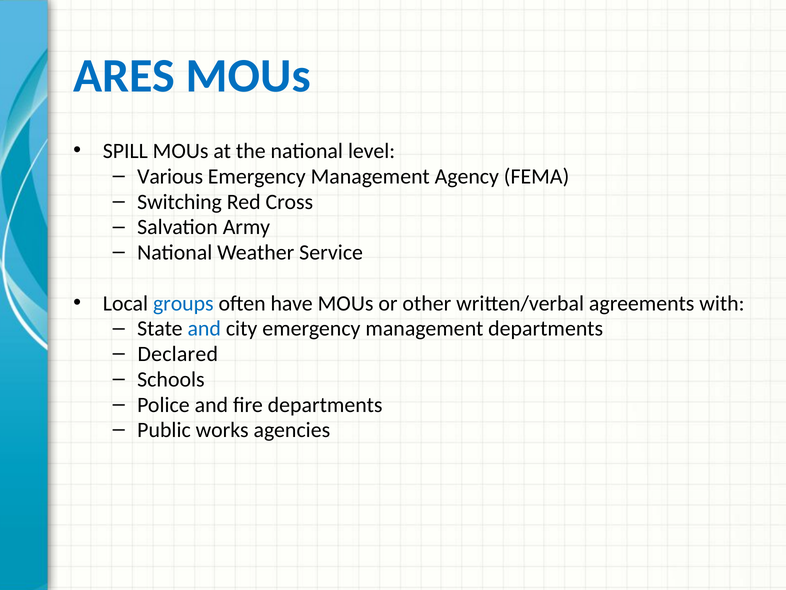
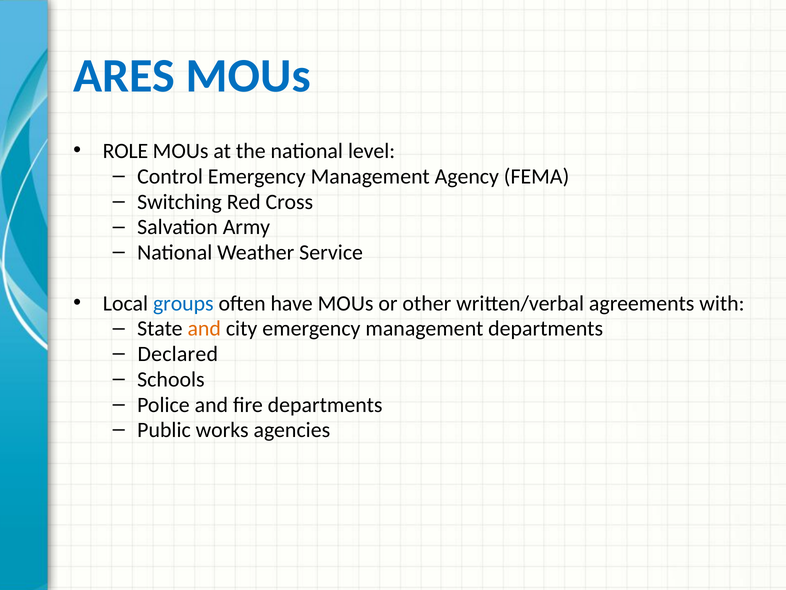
SPILL: SPILL -> ROLE
Various: Various -> Control
and at (204, 328) colour: blue -> orange
